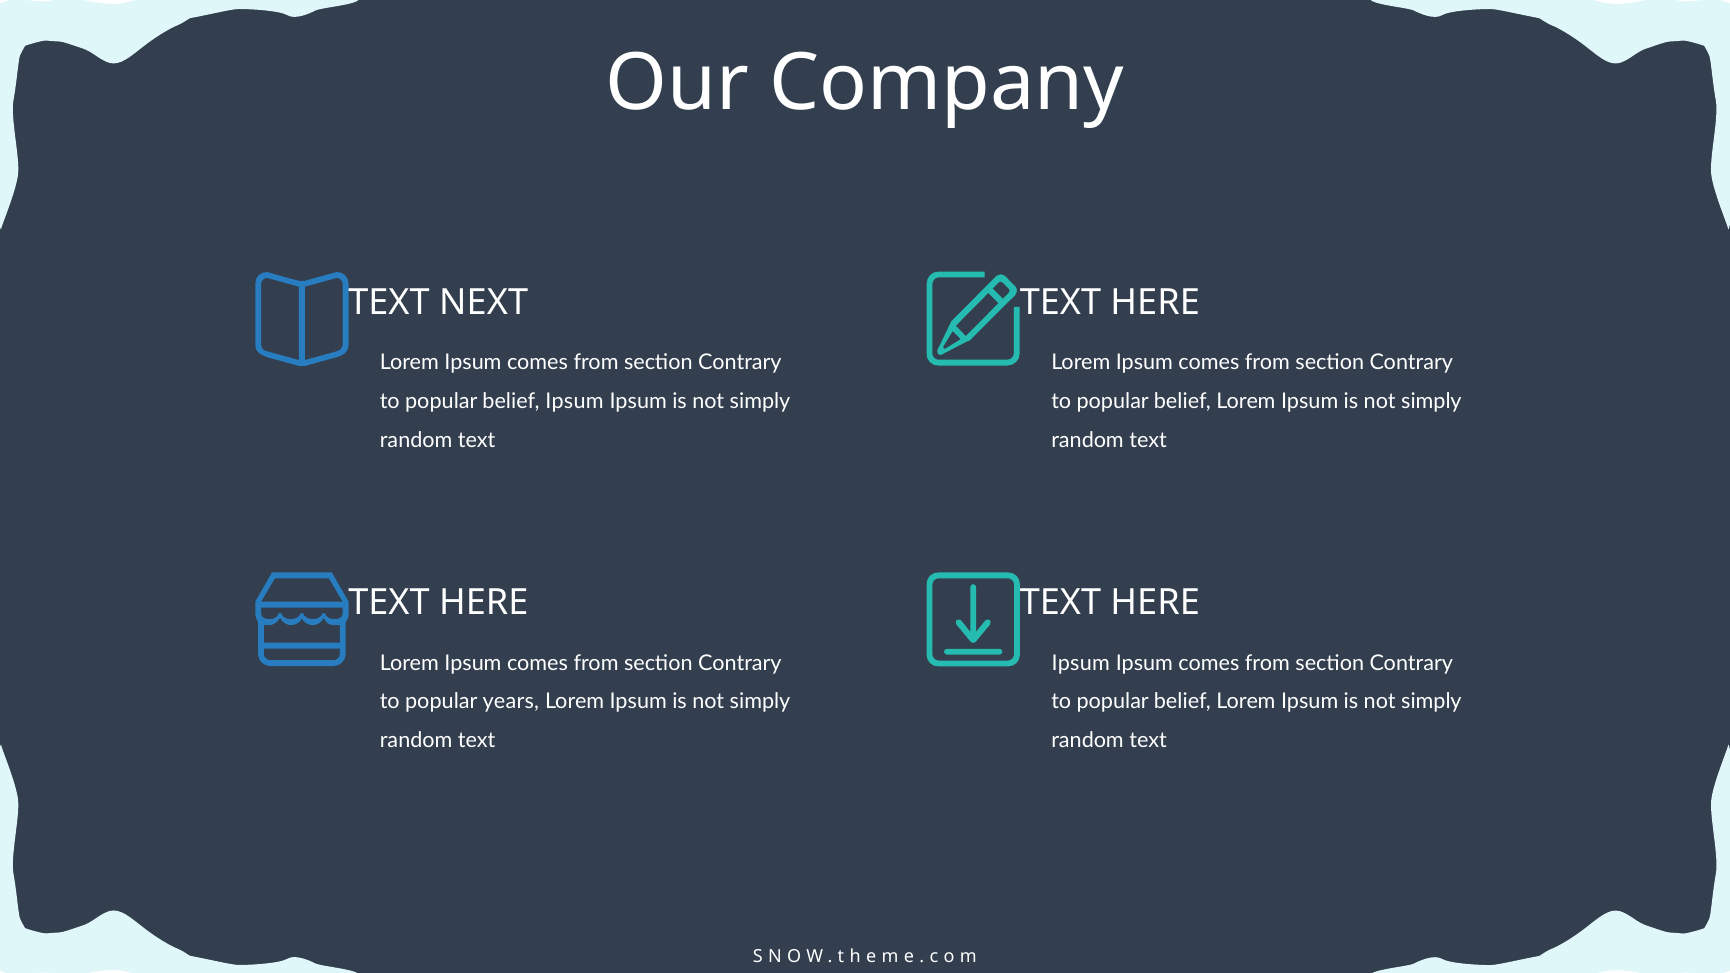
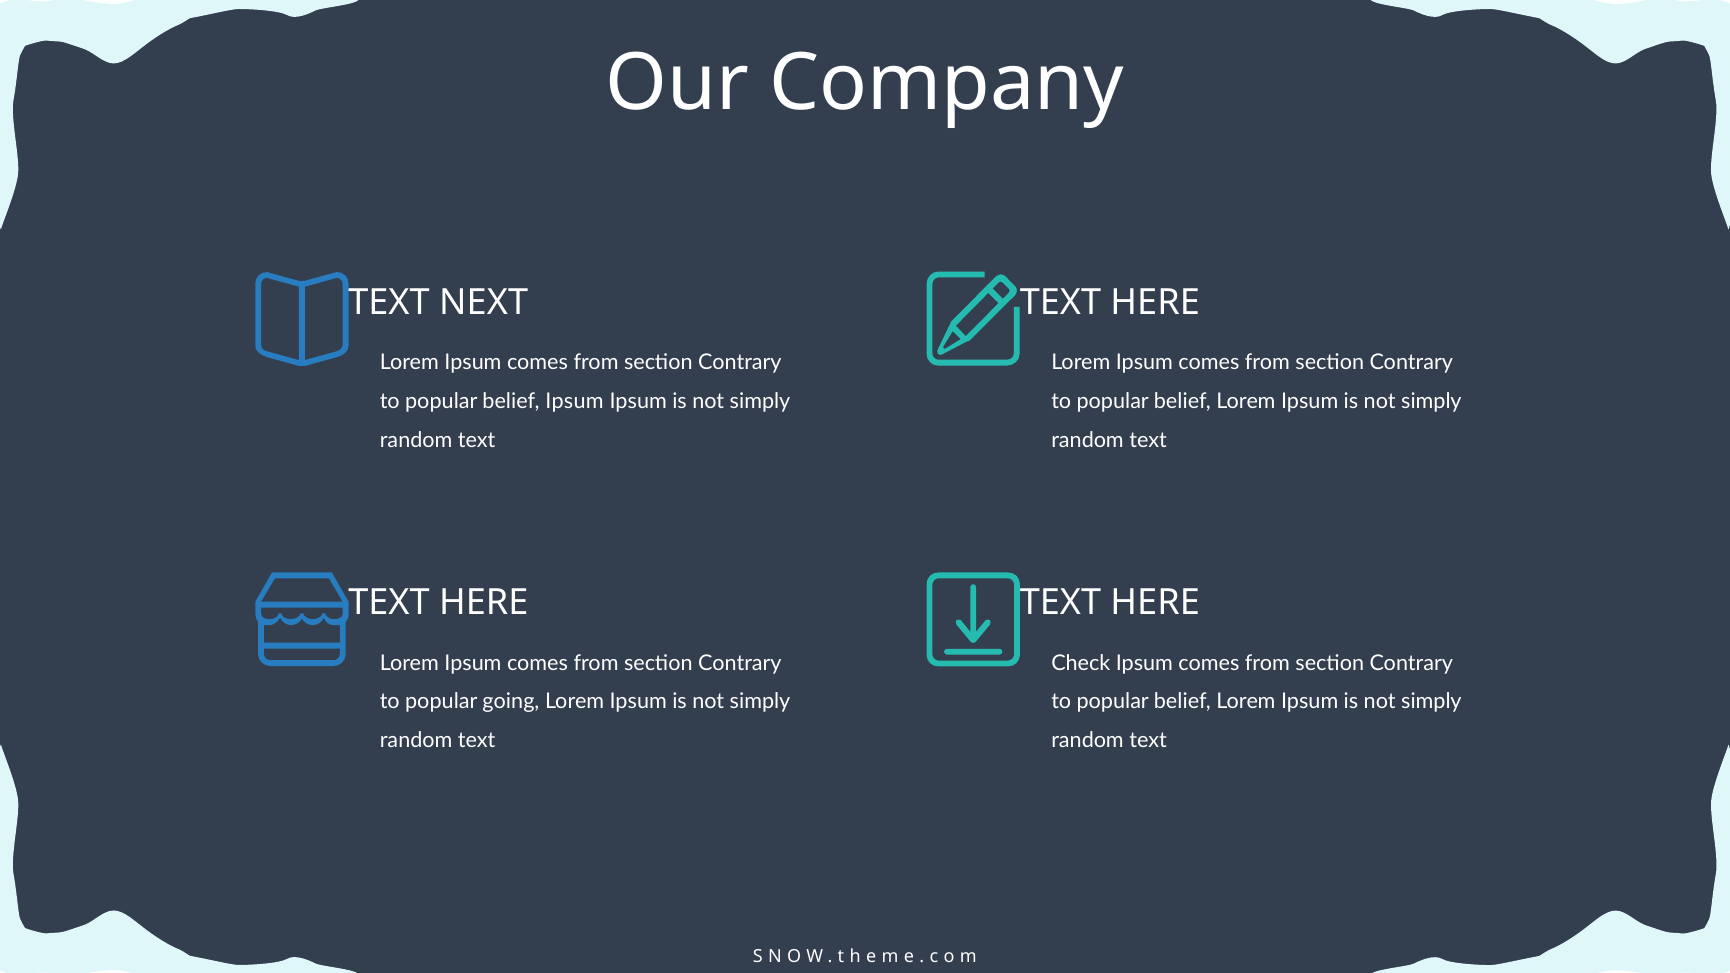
Ipsum at (1081, 663): Ipsum -> Check
years: years -> going
